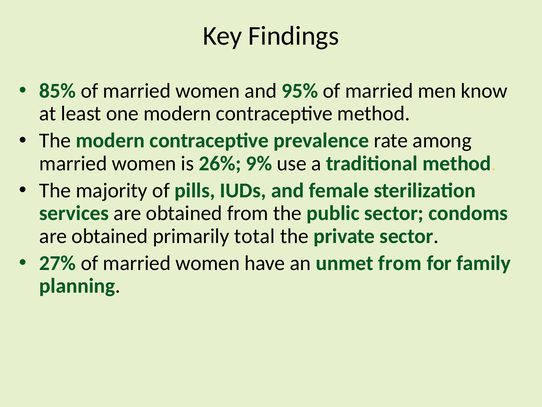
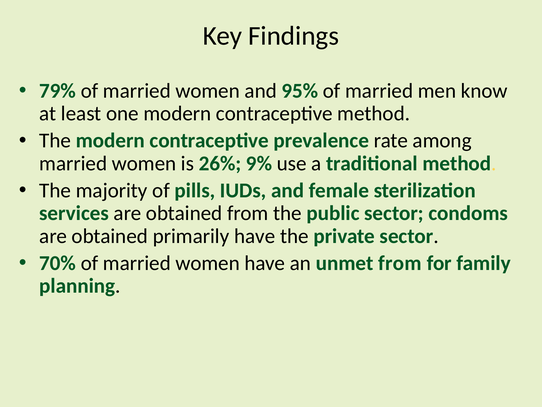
85%: 85% -> 79%
primarily total: total -> have
27%: 27% -> 70%
